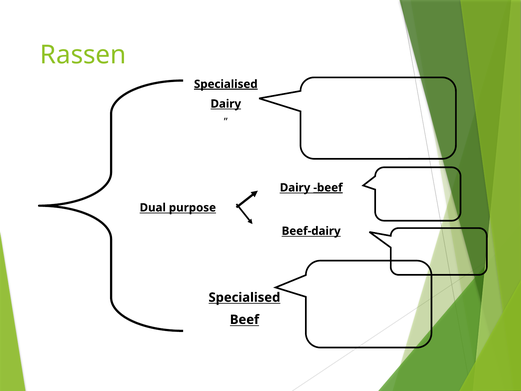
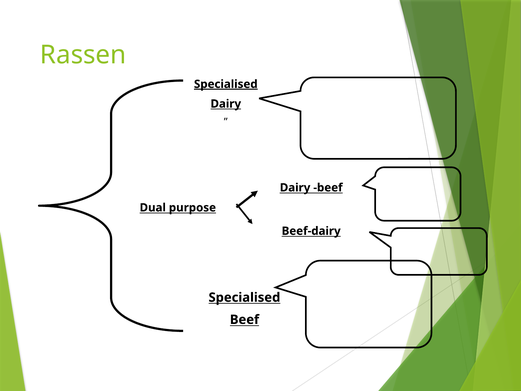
beef at (328, 188) underline: present -> none
